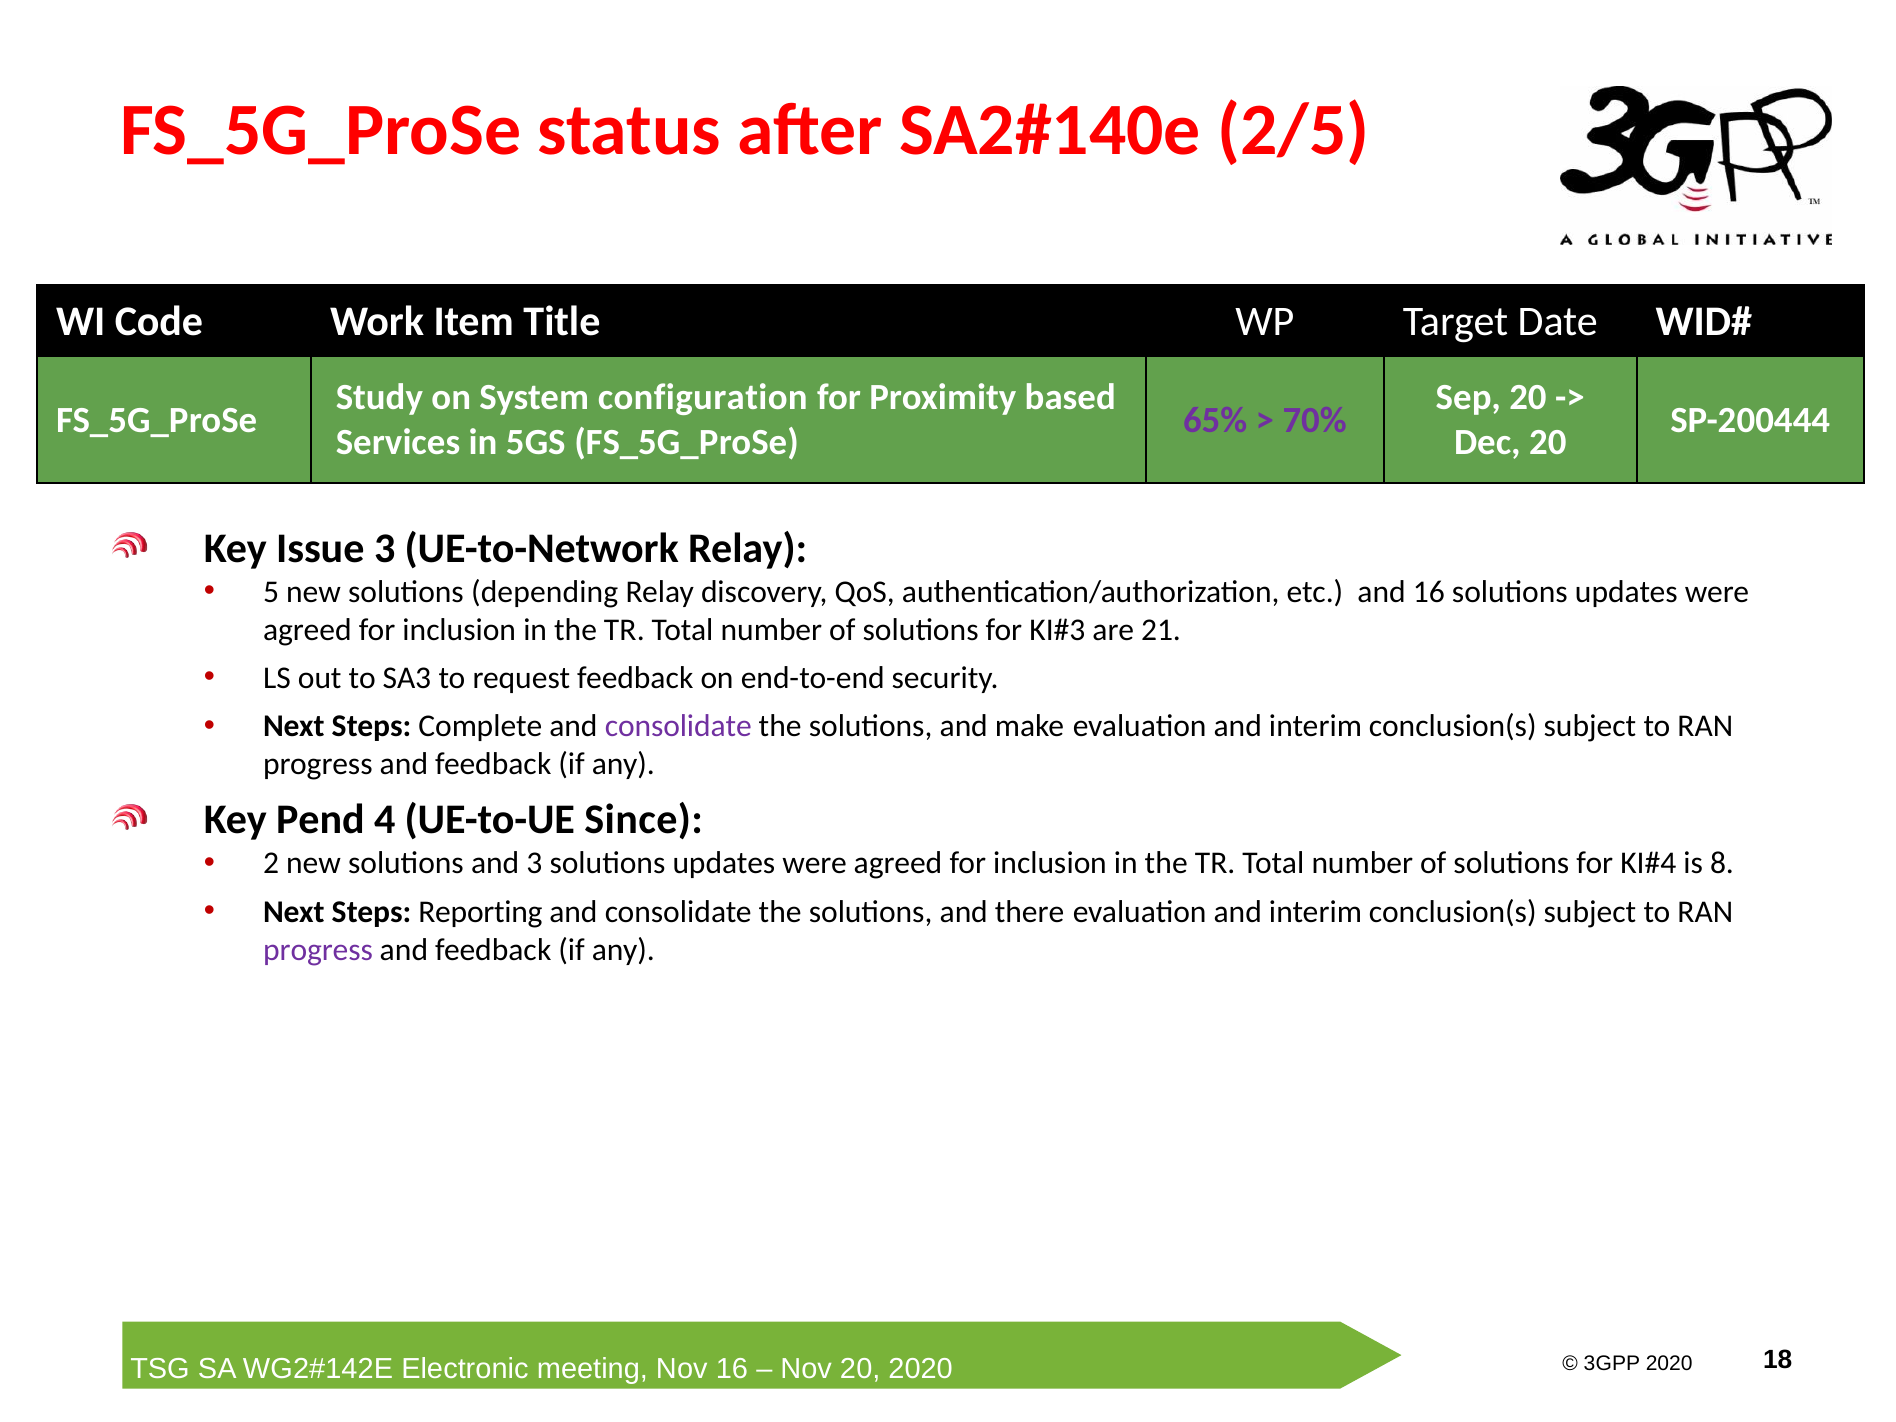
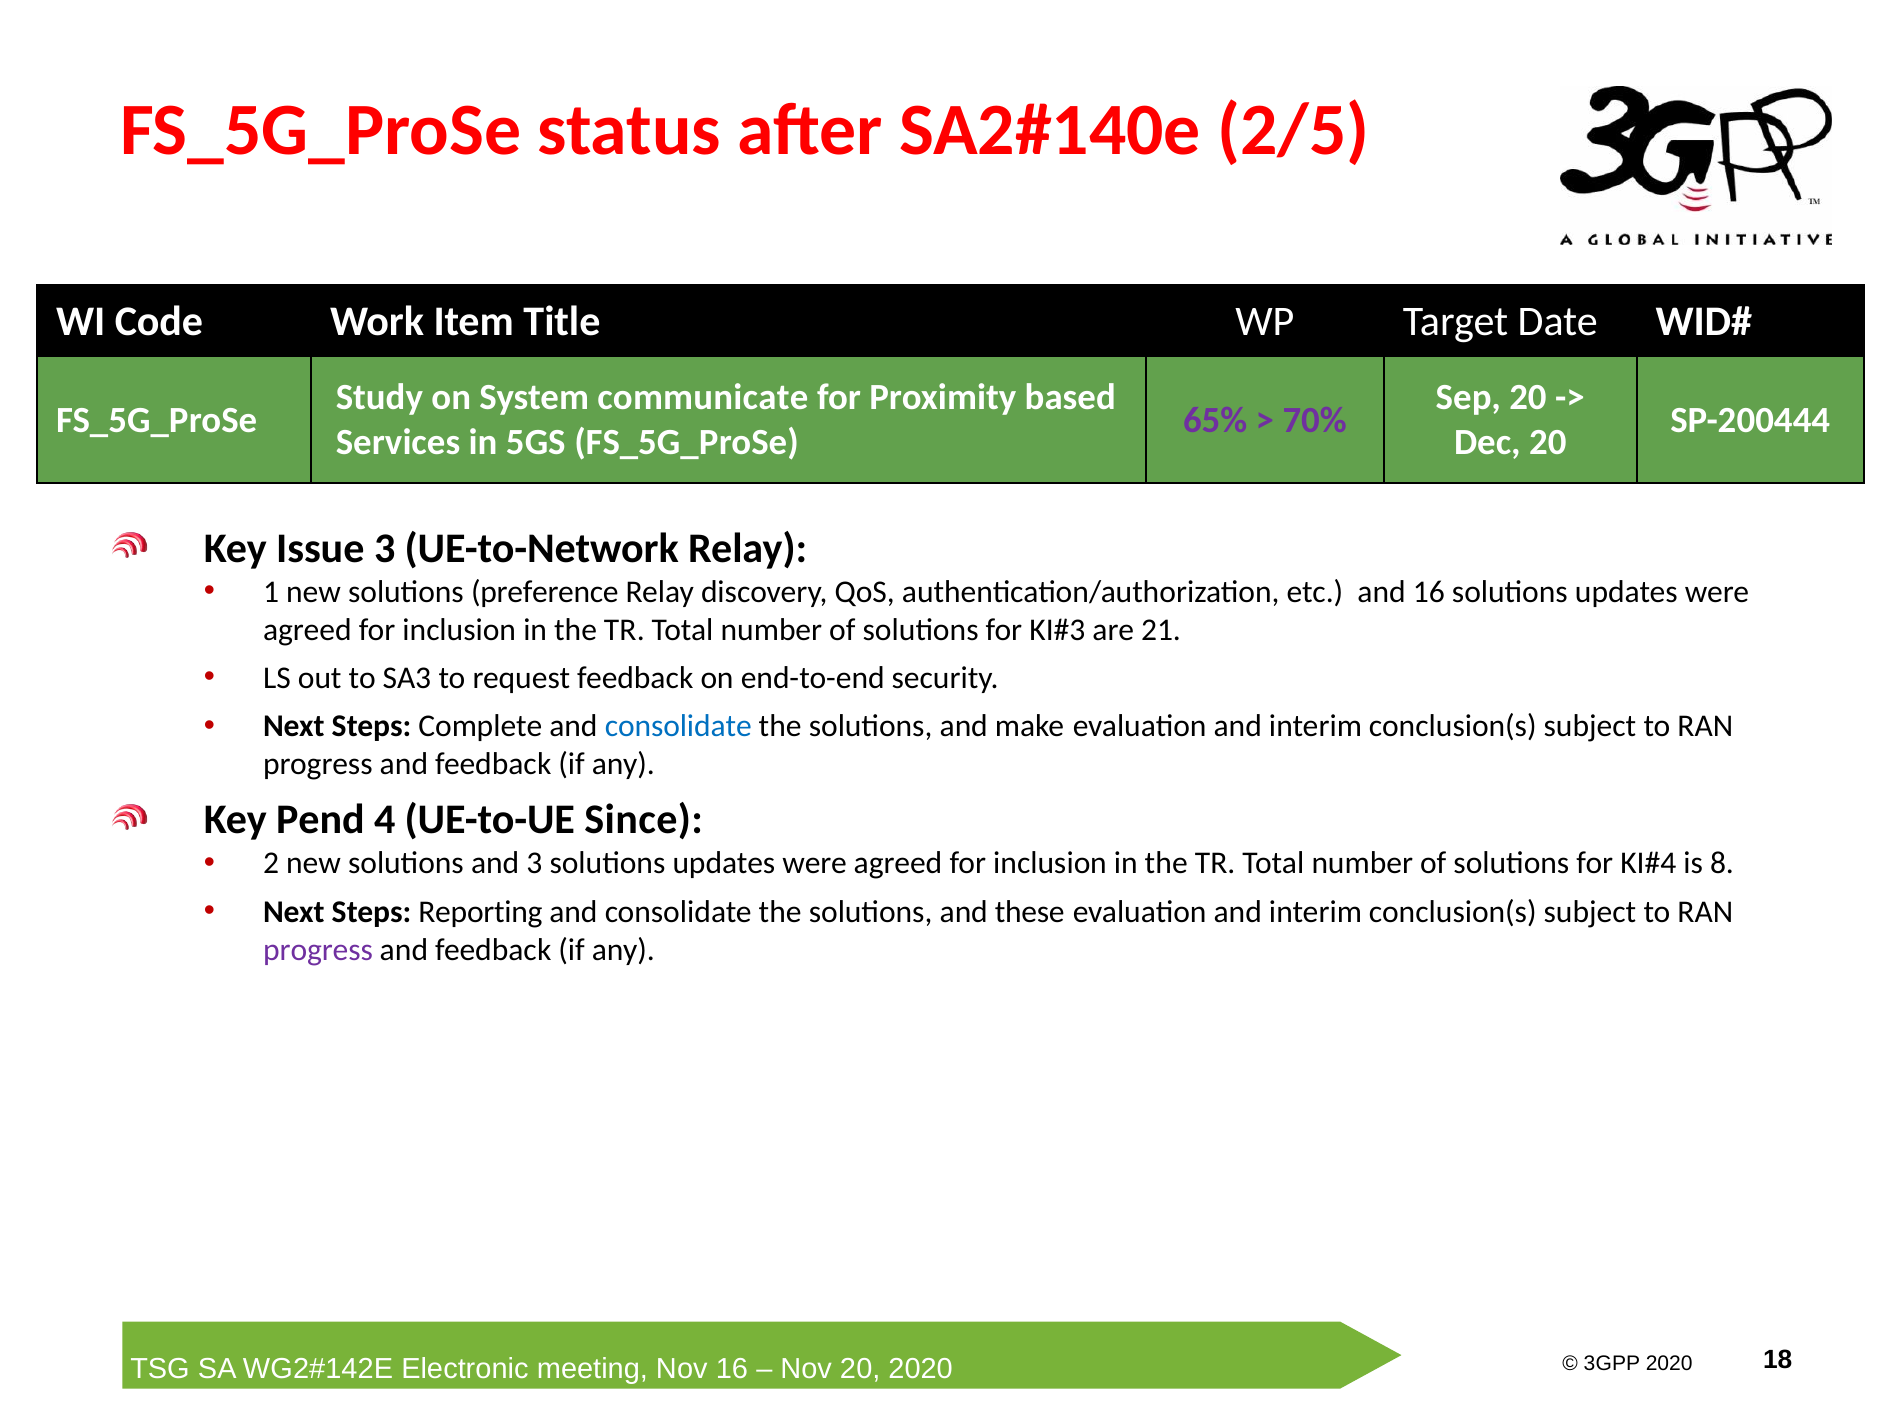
configuration: configuration -> communicate
5: 5 -> 1
depending: depending -> preference
consolidate at (678, 727) colour: purple -> blue
there: there -> these
